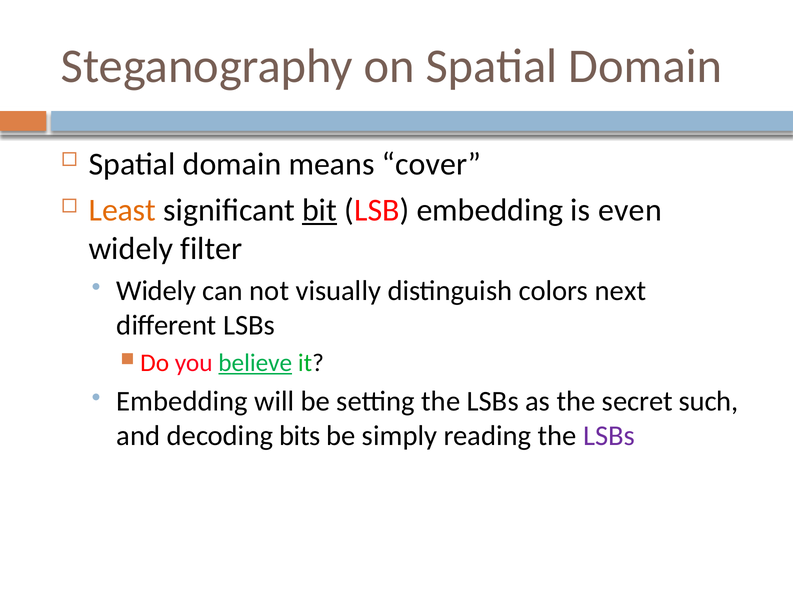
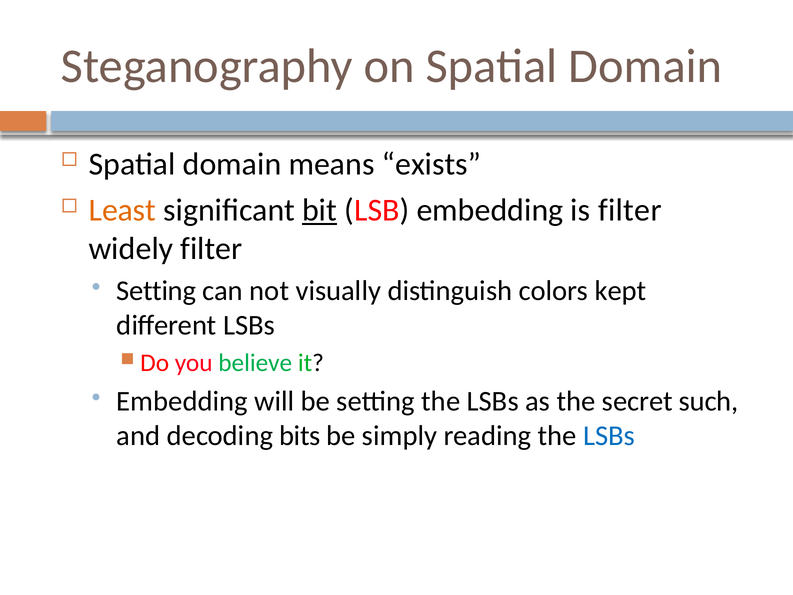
cover: cover -> exists
is even: even -> filter
Widely at (156, 291): Widely -> Setting
next: next -> kept
believe underline: present -> none
LSBs at (609, 436) colour: purple -> blue
